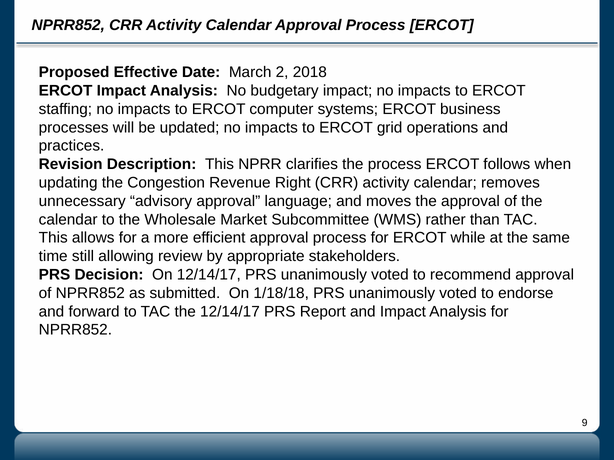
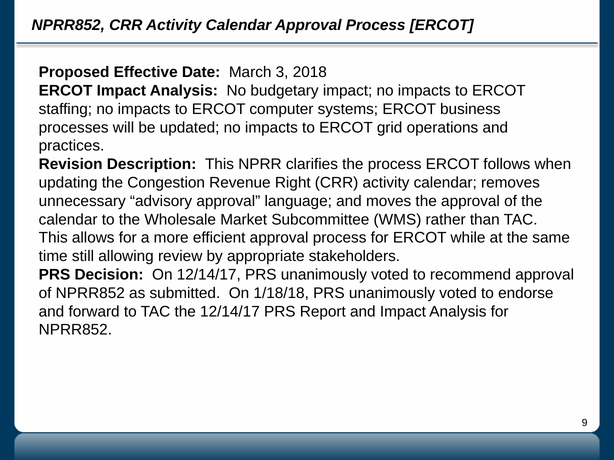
2: 2 -> 3
